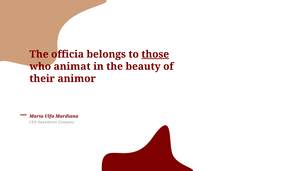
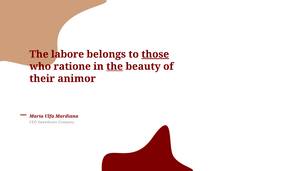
officia: officia -> labore
animat: animat -> ratione
the at (115, 66) underline: none -> present
